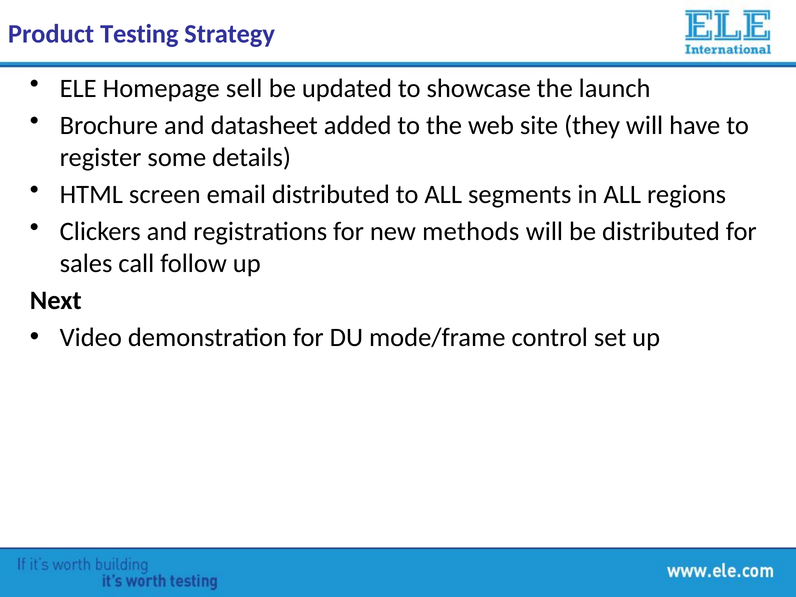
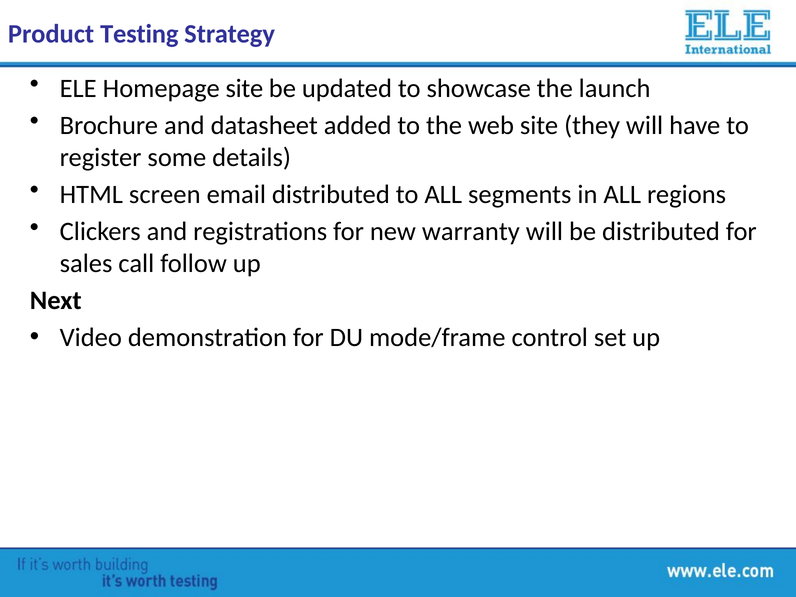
Homepage sell: sell -> site
methods: methods -> warranty
